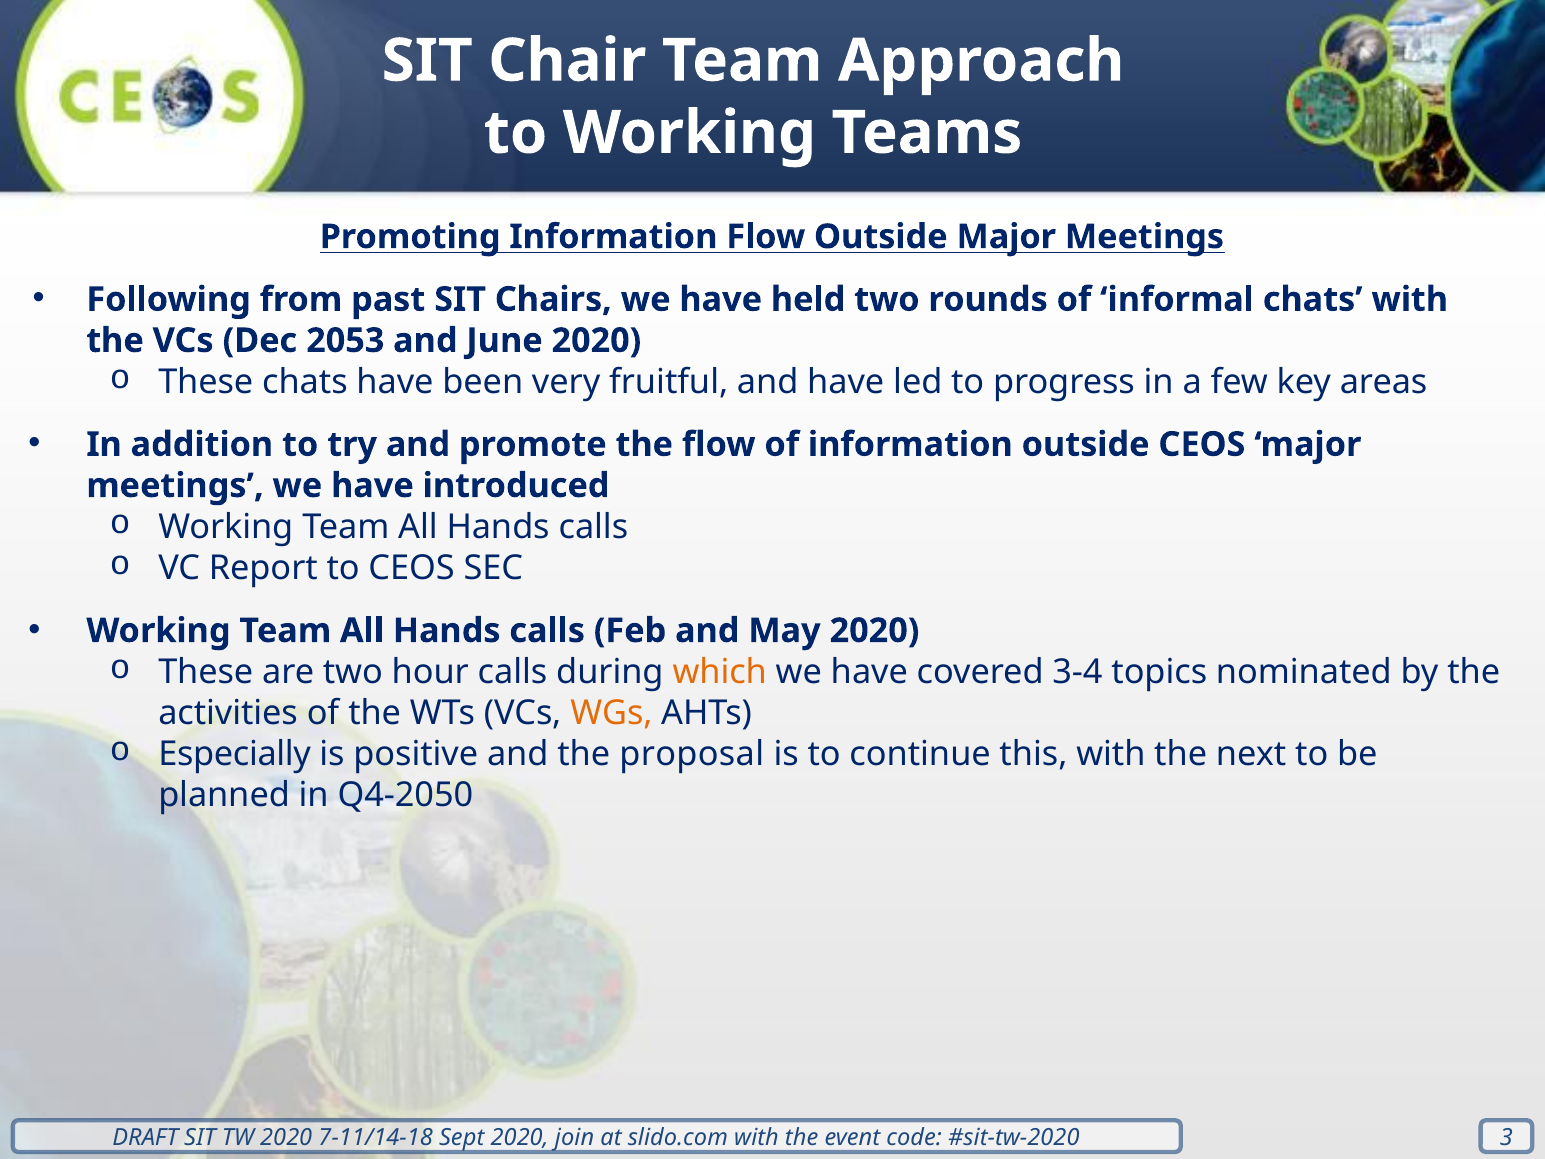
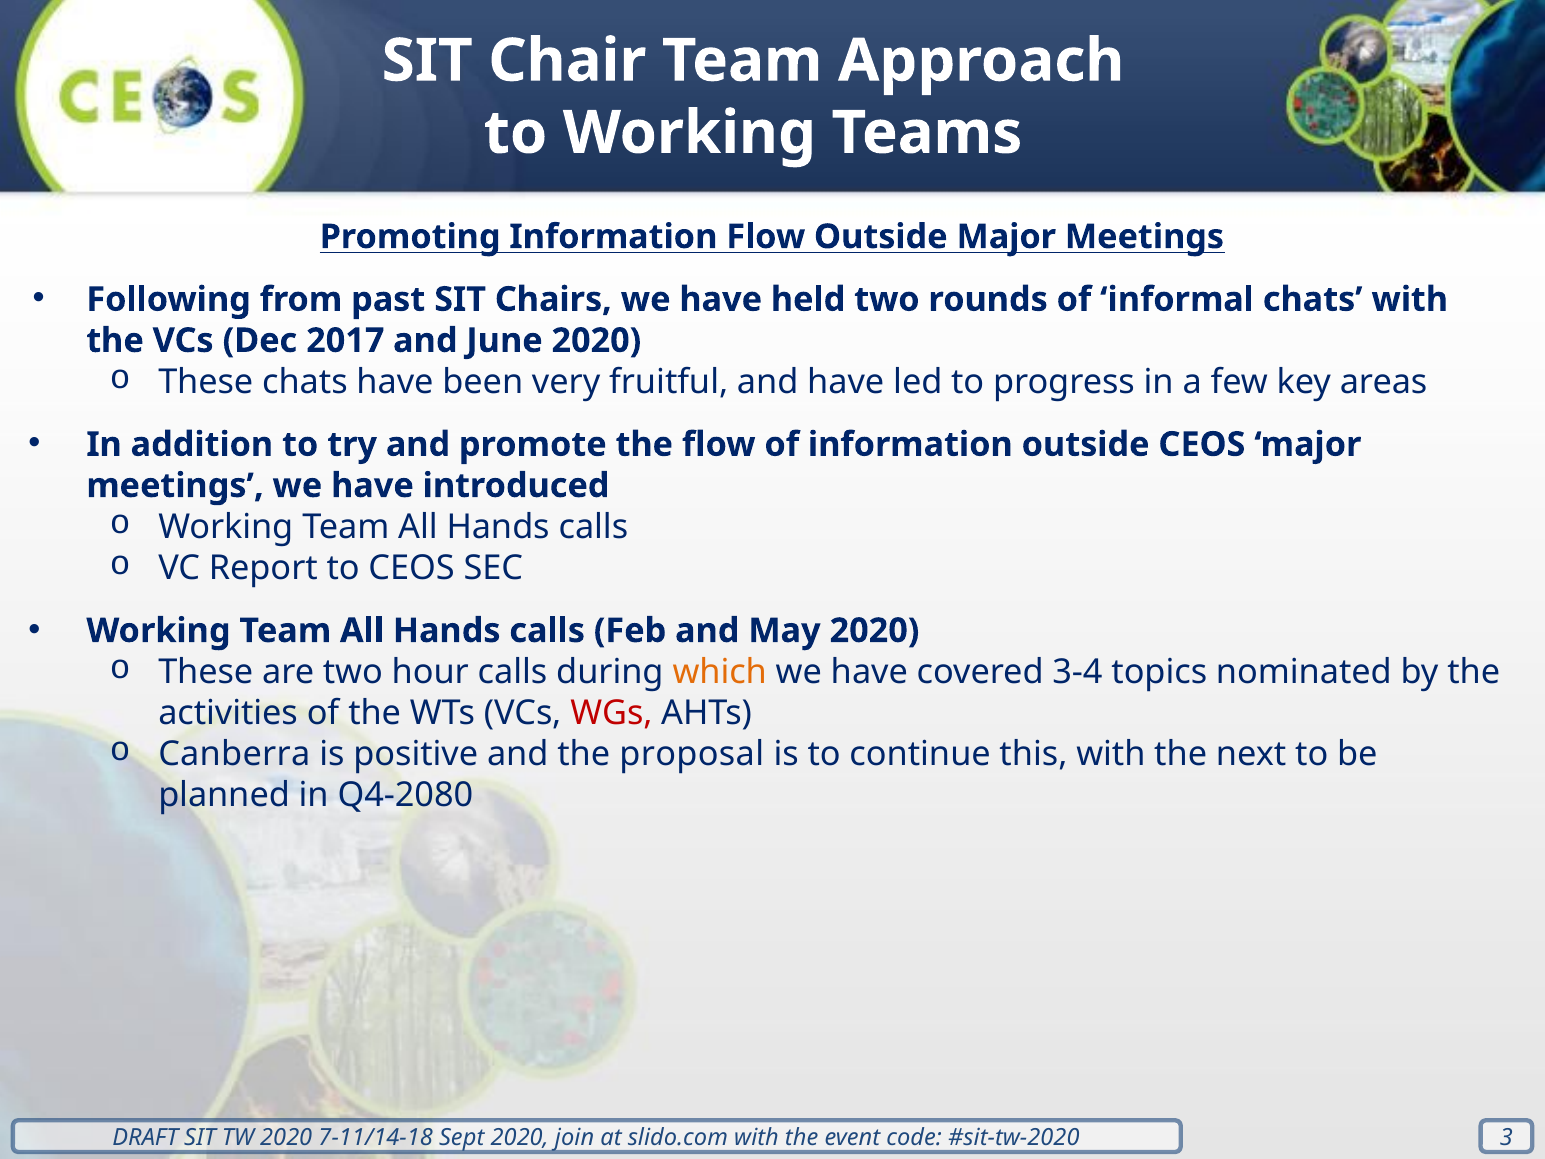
2053: 2053 -> 2017
WGs colour: orange -> red
Especially: Especially -> Canberra
Q4-2050: Q4-2050 -> Q4-2080
